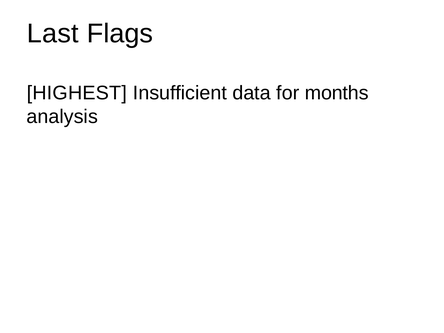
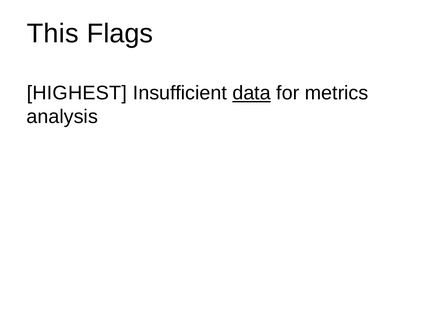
Last: Last -> This
data underline: none -> present
months: months -> metrics
